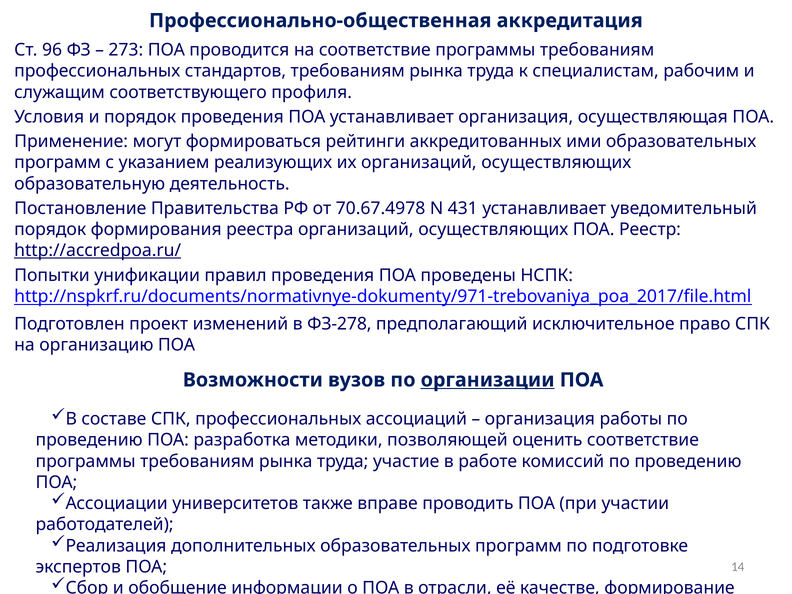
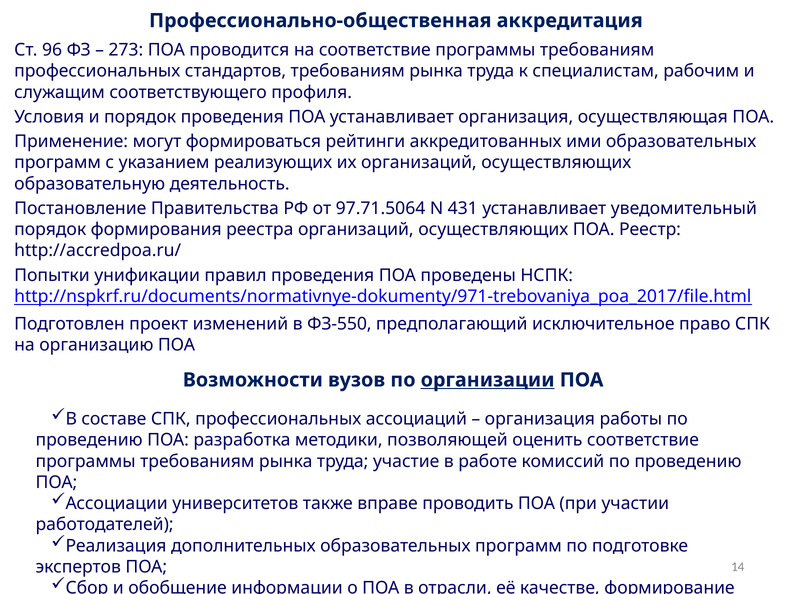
70.67.4978: 70.67.4978 -> 97.71.5064
http://accredpoa.ru/ underline: present -> none
ФЗ-278: ФЗ-278 -> ФЗ-550
